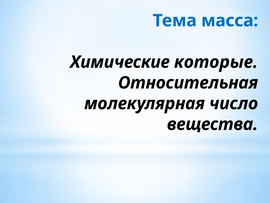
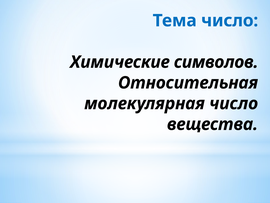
Тема масса: масса -> число
которые: которые -> символов
